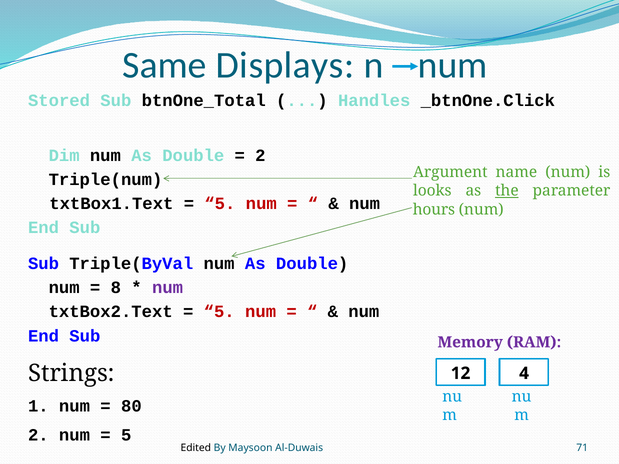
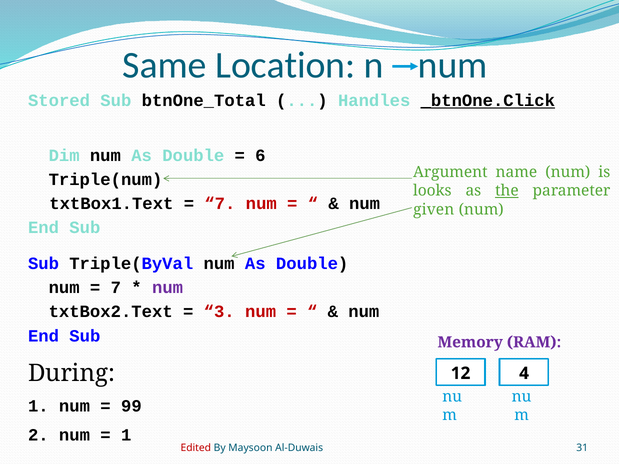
Displays: Displays -> Location
_btnOne.Click underline: none -> present
2 at (260, 155): 2 -> 6
5 at (220, 204): 5 -> 7
hours: hours -> given
8 at (116, 288): 8 -> 7
5 at (219, 312): 5 -> 3
Strings: Strings -> During
80: 80 -> 99
5 at (126, 435): 5 -> 1
Edited colour: black -> red
71: 71 -> 31
